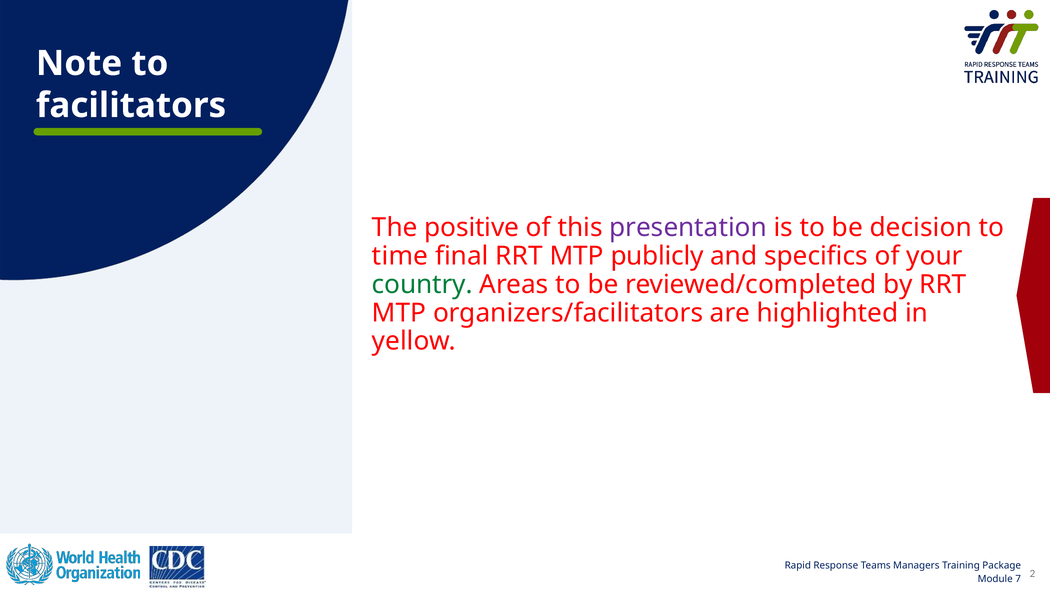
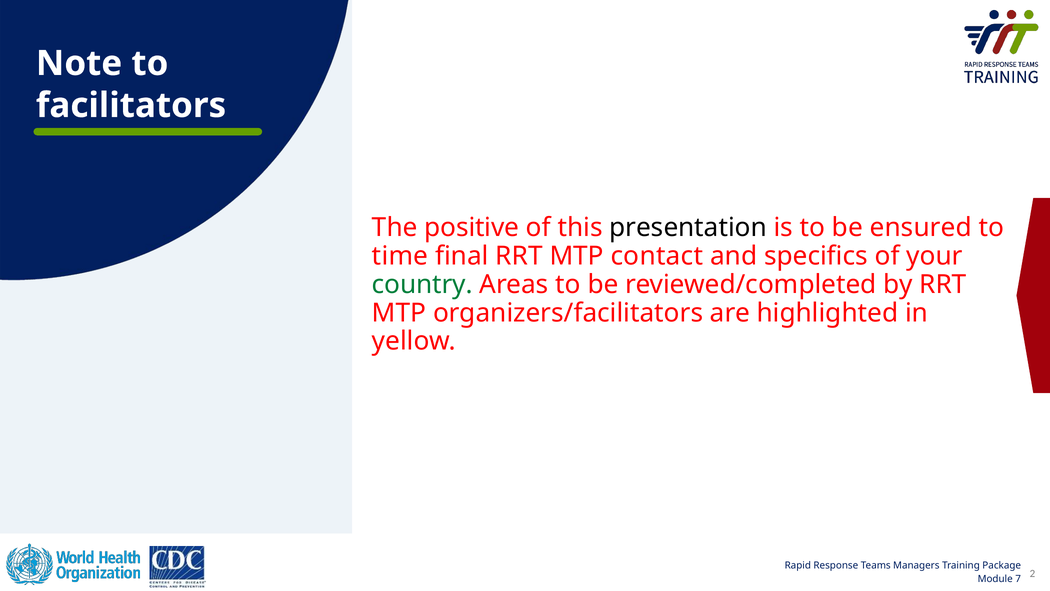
presentation colour: purple -> black
decision: decision -> ensured
publicly: publicly -> contact
